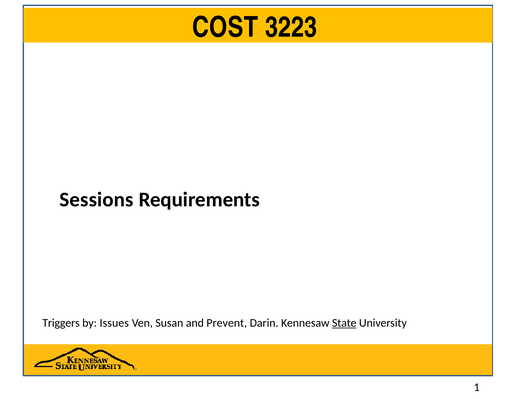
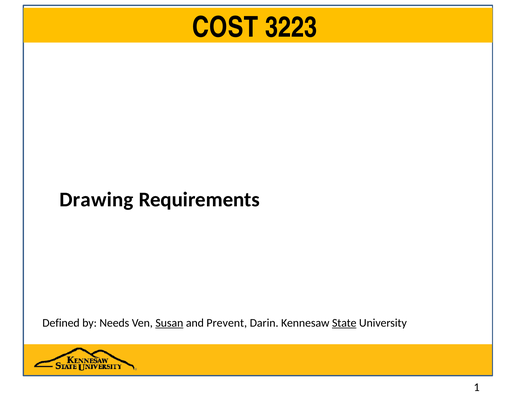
Sessions: Sessions -> Drawing
Triggers: Triggers -> Defined
Issues: Issues -> Needs
Susan underline: none -> present
